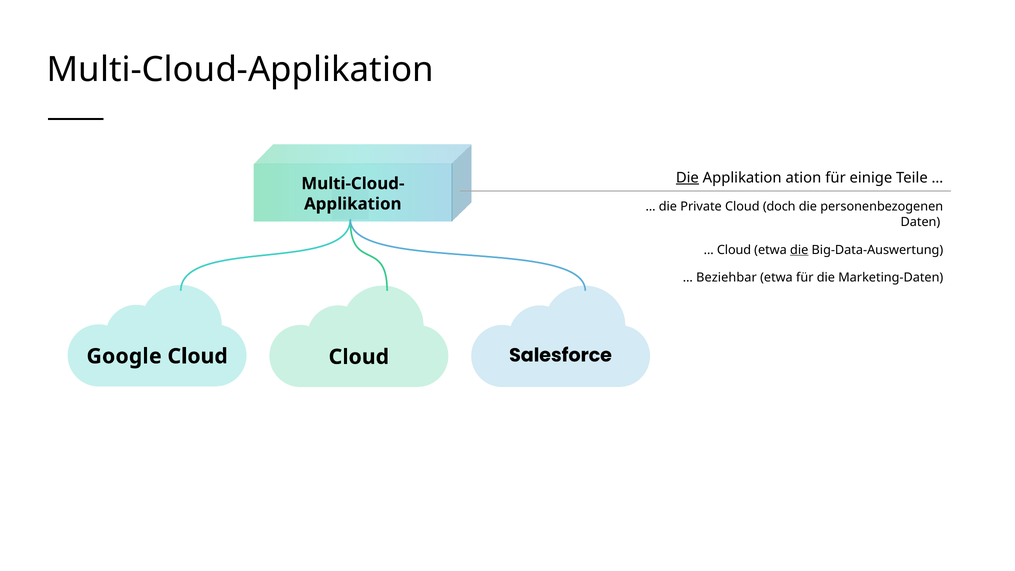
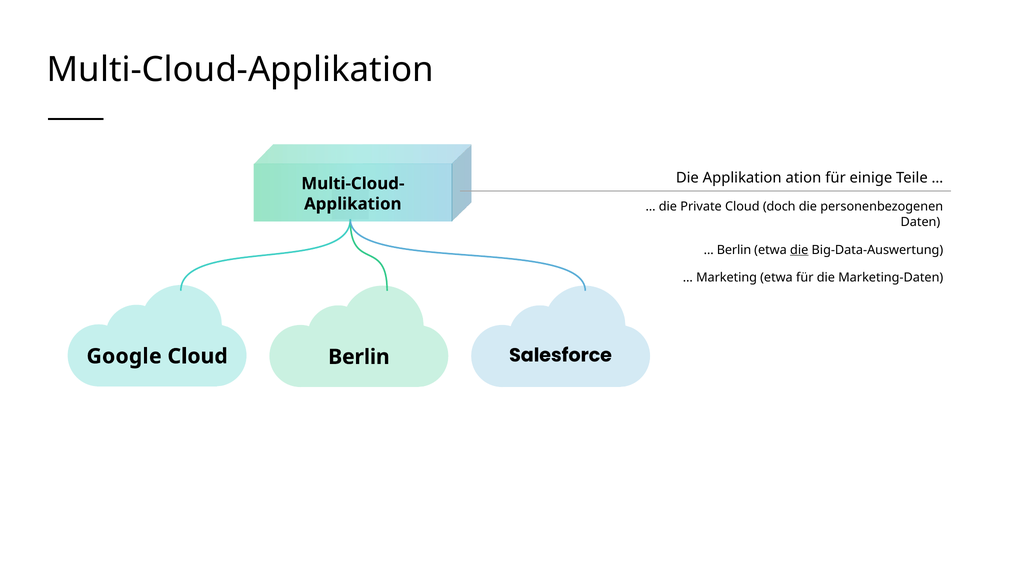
Die at (687, 178) underline: present -> none
Cloud at (734, 250): Cloud -> Berlin
Beziehbar: Beziehbar -> Marketing
Cloud Cloud: Cloud -> Berlin
